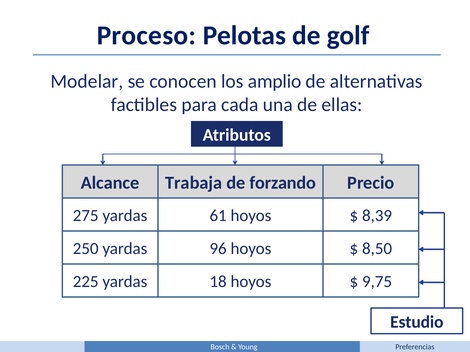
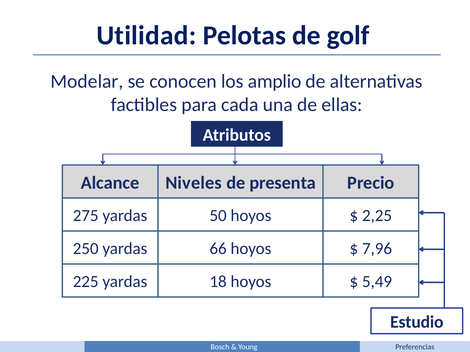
Proceso: Proceso -> Utilidad
Trabaja: Trabaja -> Niveles
forzando: forzando -> presenta
61: 61 -> 50
8,39: 8,39 -> 2,25
96: 96 -> 66
8,50: 8,50 -> 7,96
9,75: 9,75 -> 5,49
